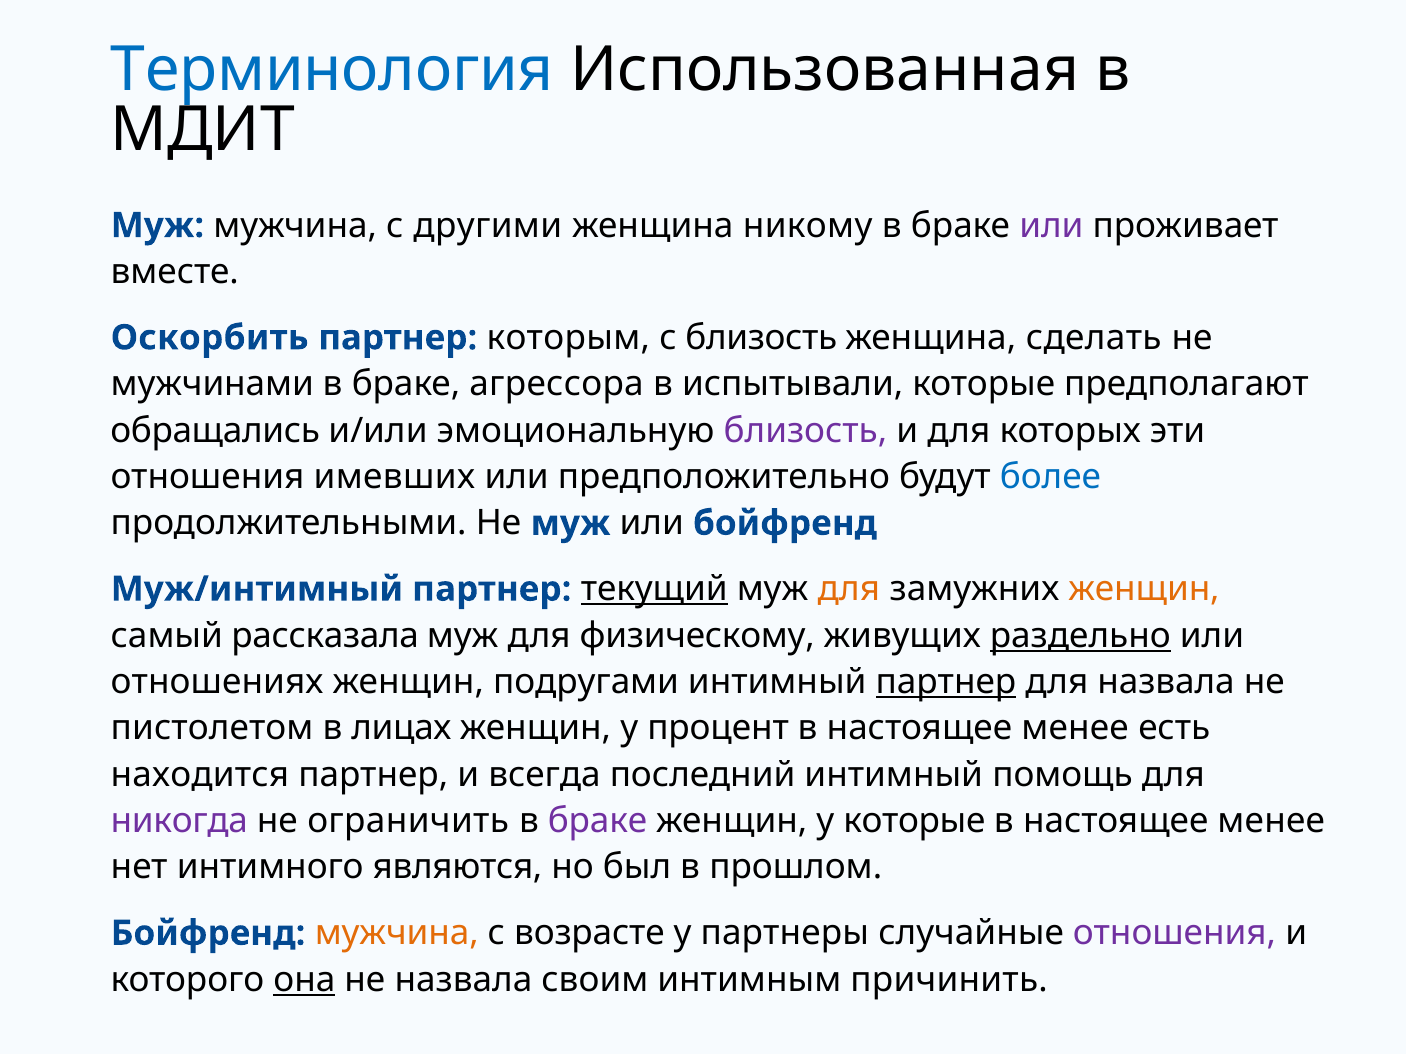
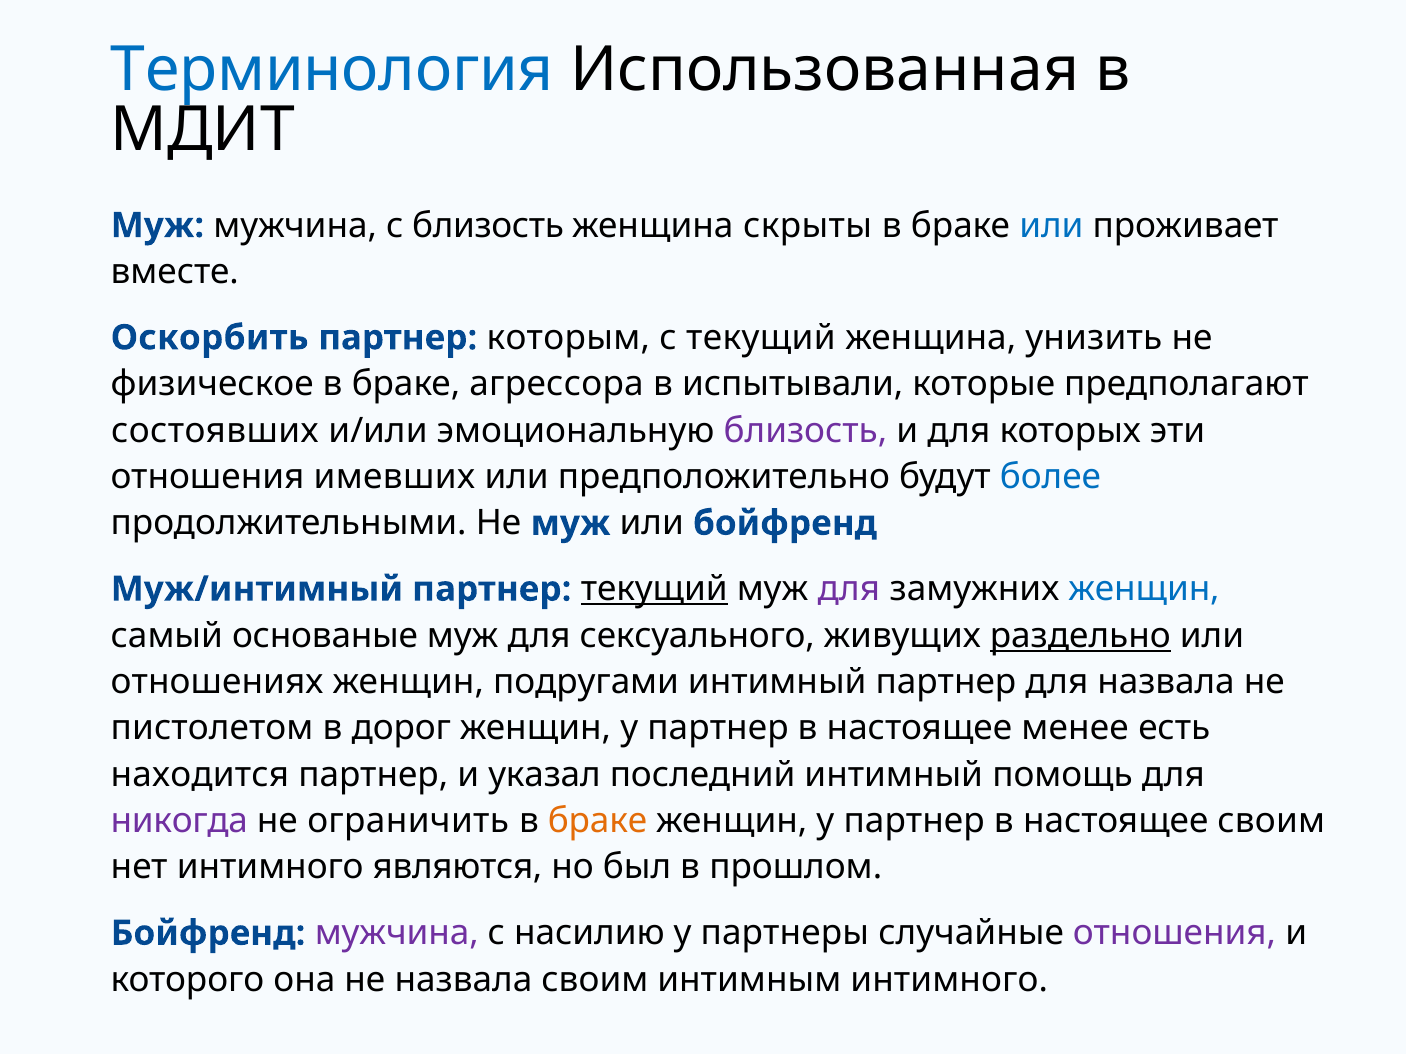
с другими: другими -> близость
никому: никому -> скрыты
или at (1051, 226) colour: purple -> blue
с близость: близость -> текущий
сделать: сделать -> унизить
мужчинами: мужчинами -> физическое
обращались: обращались -> состоявших
для at (849, 589) colour: orange -> purple
женщин at (1144, 589) colour: orange -> blue
рассказала: рассказала -> основаные
физическому: физическому -> сексуального
партнер at (946, 682) underline: present -> none
лицах: лицах -> дорог
процент at (718, 729): процент -> партнер
всегда: всегда -> указал
браке at (598, 821) colour: purple -> orange
которые at (914, 821): которые -> партнер
менее at (1271, 821): менее -> своим
мужчина at (397, 934) colour: orange -> purple
возрасте: возрасте -> насилию
она underline: present -> none
интимным причинить: причинить -> интимного
